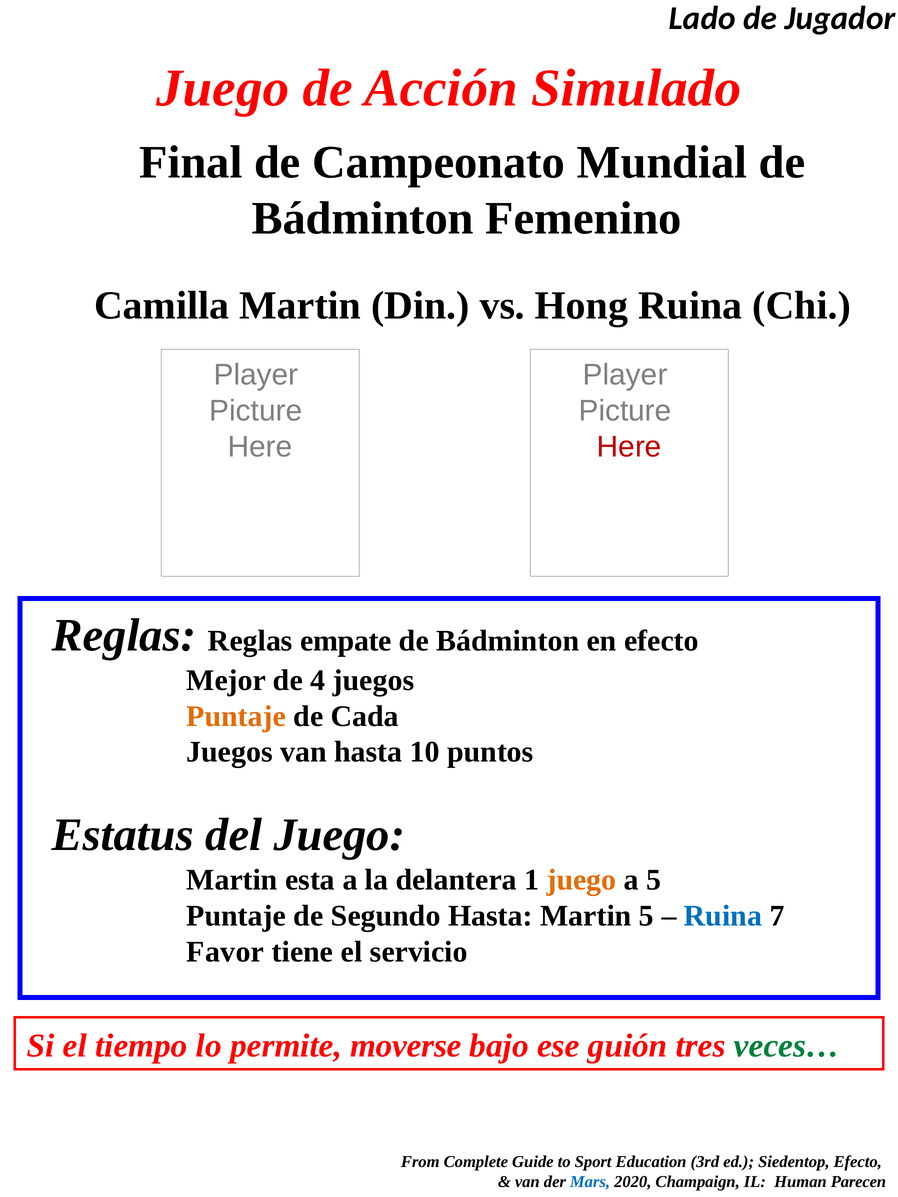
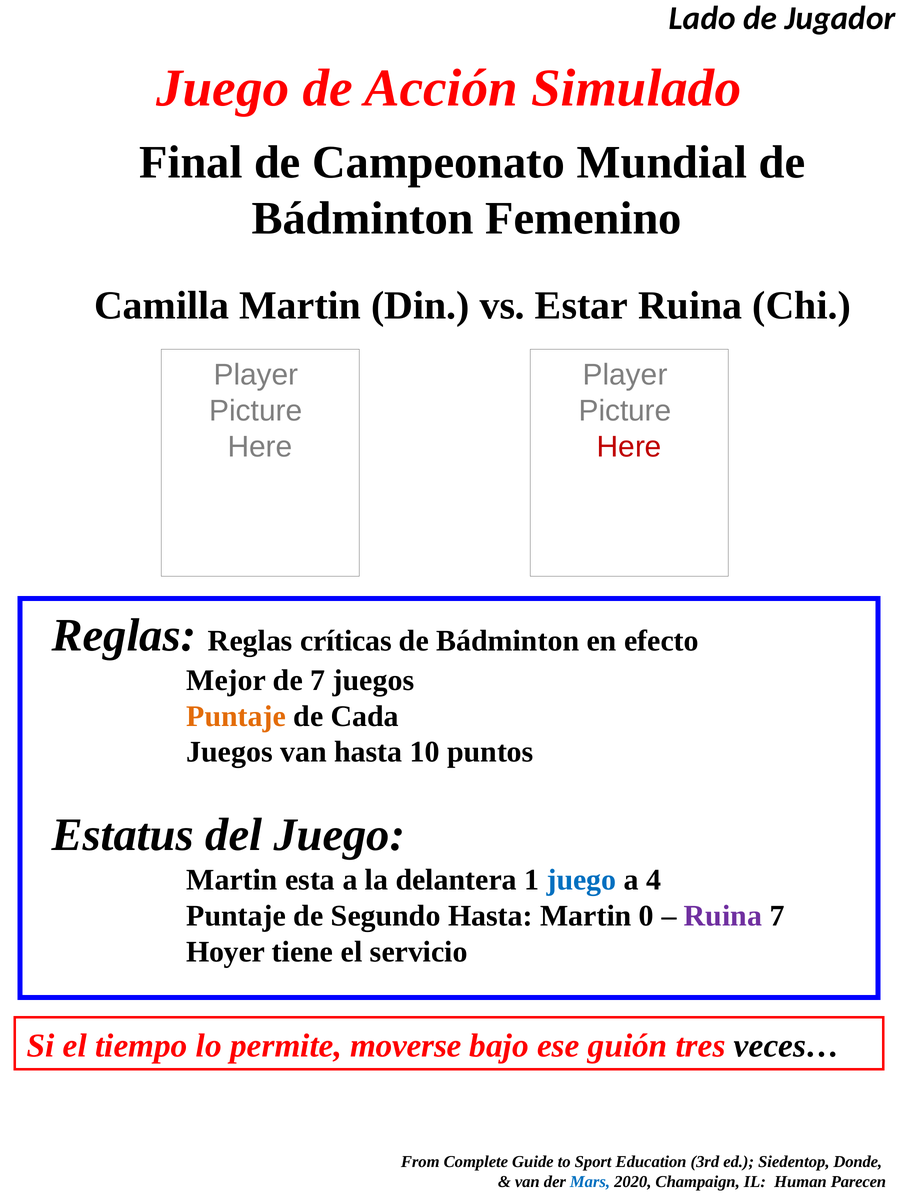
Hong: Hong -> Estar
empate: empate -> críticas
de 4: 4 -> 7
juego at (581, 880) colour: orange -> blue
a 5: 5 -> 4
Martin 5: 5 -> 0
Ruina at (723, 916) colour: blue -> purple
Favor: Favor -> Hoyer
veces… colour: green -> black
Siedentop Efecto: Efecto -> Donde
